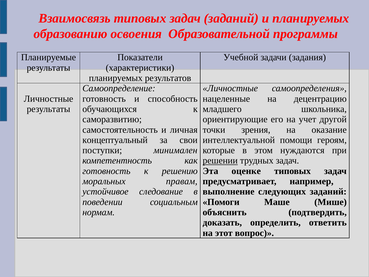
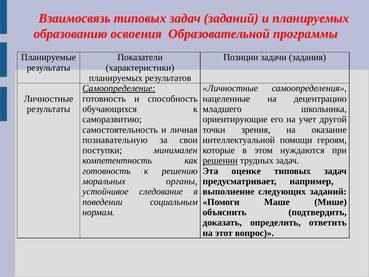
Учебной: Учебной -> Позиции
Самоопределение underline: none -> present
концептуальный: концептуальный -> познавательную
правам: правам -> органы
